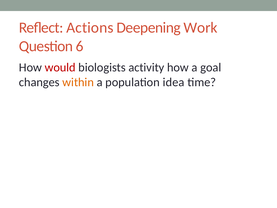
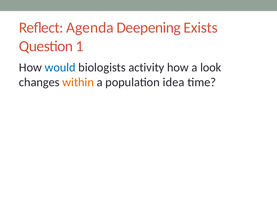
Actions: Actions -> Agenda
Work: Work -> Exists
6: 6 -> 1
would colour: red -> blue
goal: goal -> look
